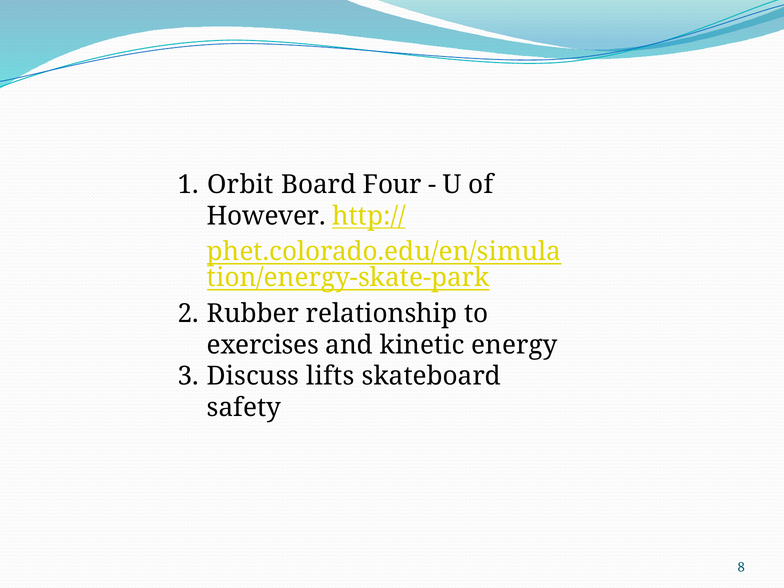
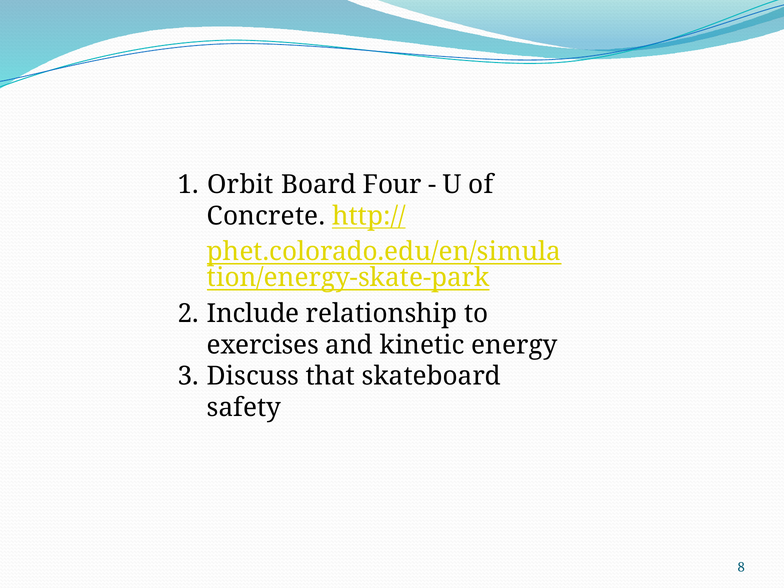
However: However -> Concrete
Rubber: Rubber -> Include
lifts: lifts -> that
